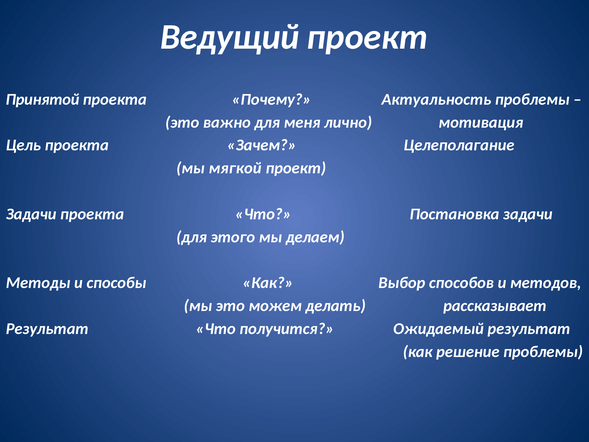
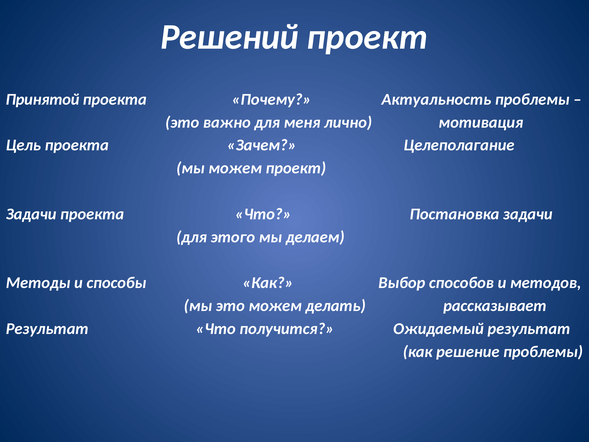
Ведущий: Ведущий -> Решений
мы мягкой: мягкой -> можем
